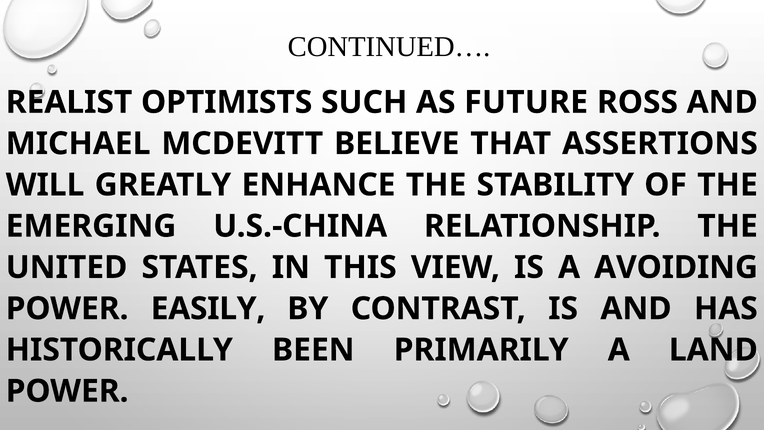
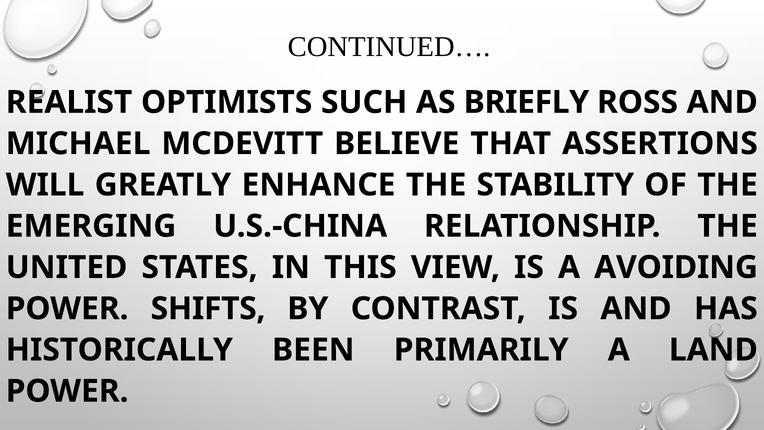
FUTURE: FUTURE -> BRIEFLY
EASILY: EASILY -> SHIFTS
